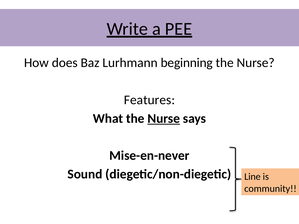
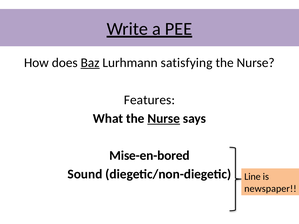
Baz underline: none -> present
beginning: beginning -> satisfying
Mise-en-never: Mise-en-never -> Mise-en-bored
community: community -> newspaper
